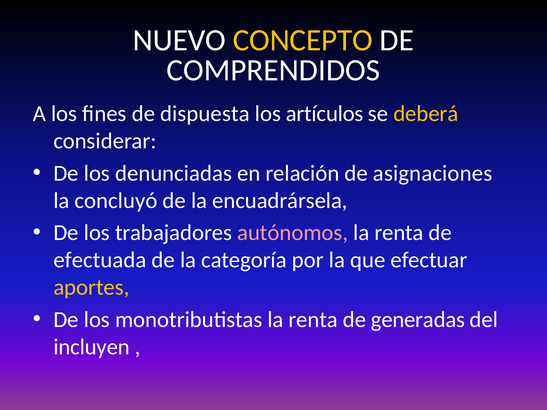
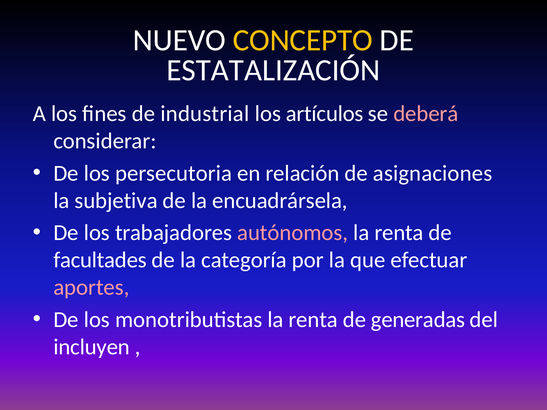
COMPRENDIDOS: COMPRENDIDOS -> ESTATALIZACIÓN
dispuesta: dispuesta -> industrial
deberá colour: yellow -> pink
denunciadas: denunciadas -> persecutoria
concluyó: concluyó -> subjetiva
efectuada: efectuada -> facultades
aportes colour: yellow -> pink
